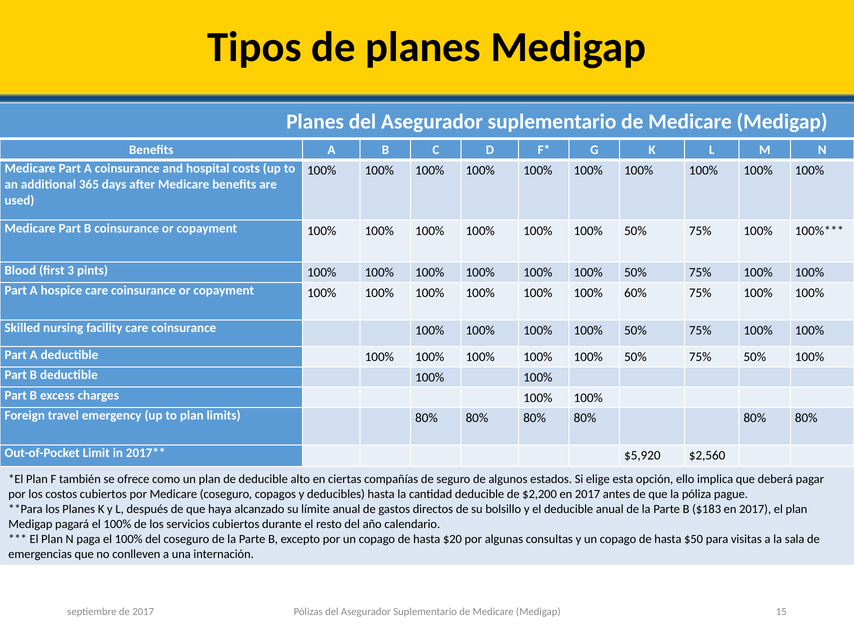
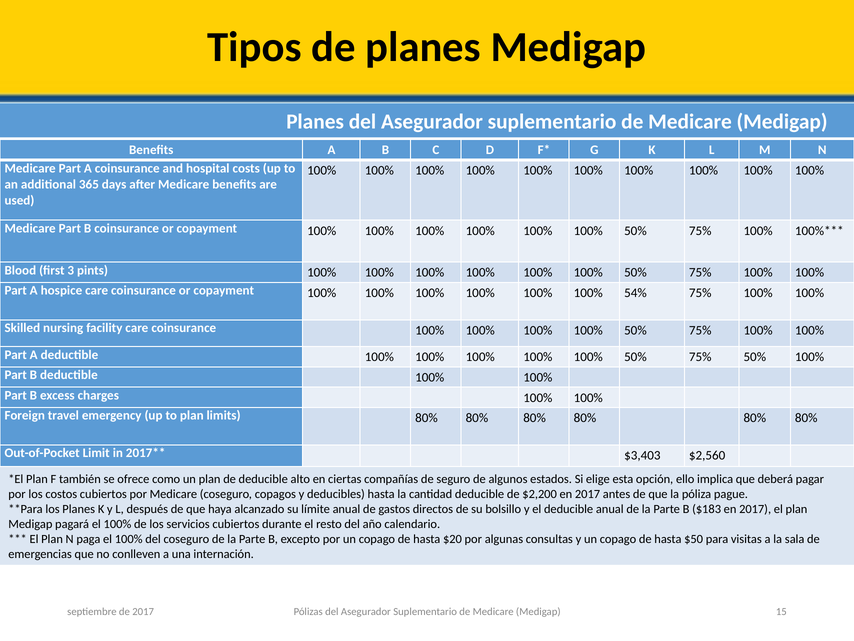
60%: 60% -> 54%
$5,920: $5,920 -> $3,403
